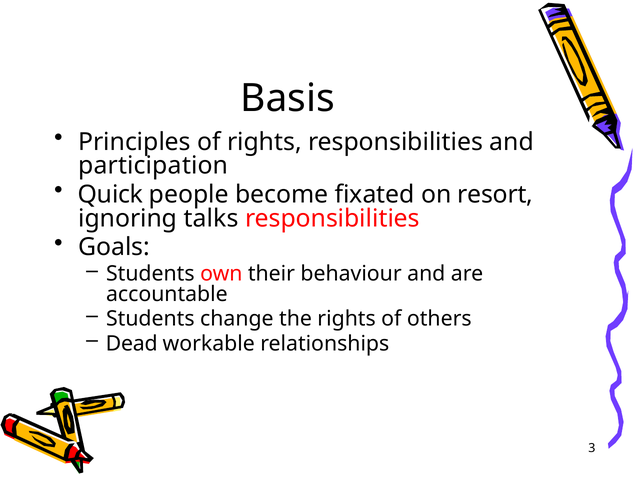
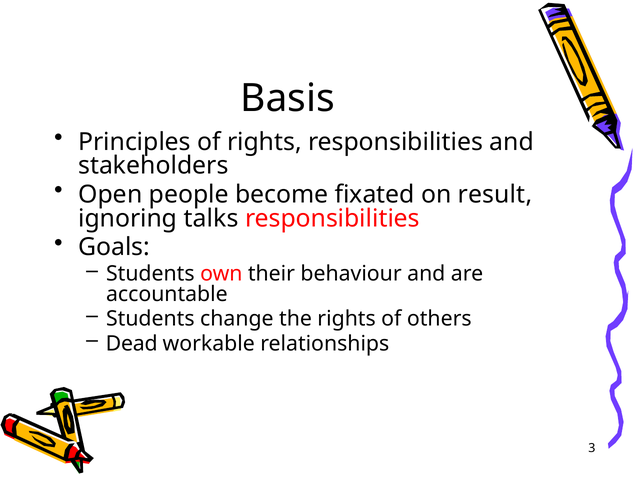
participation: participation -> stakeholders
Quick: Quick -> Open
resort: resort -> result
